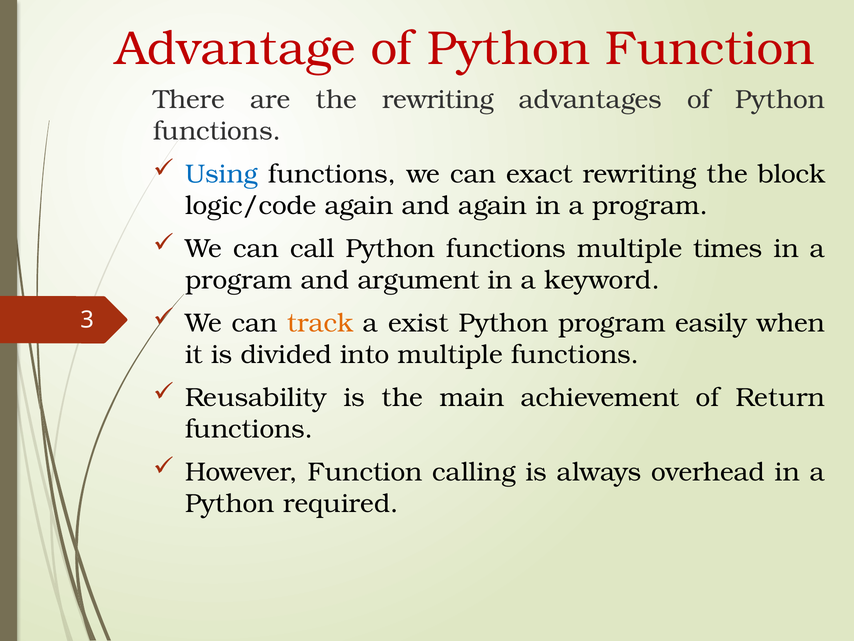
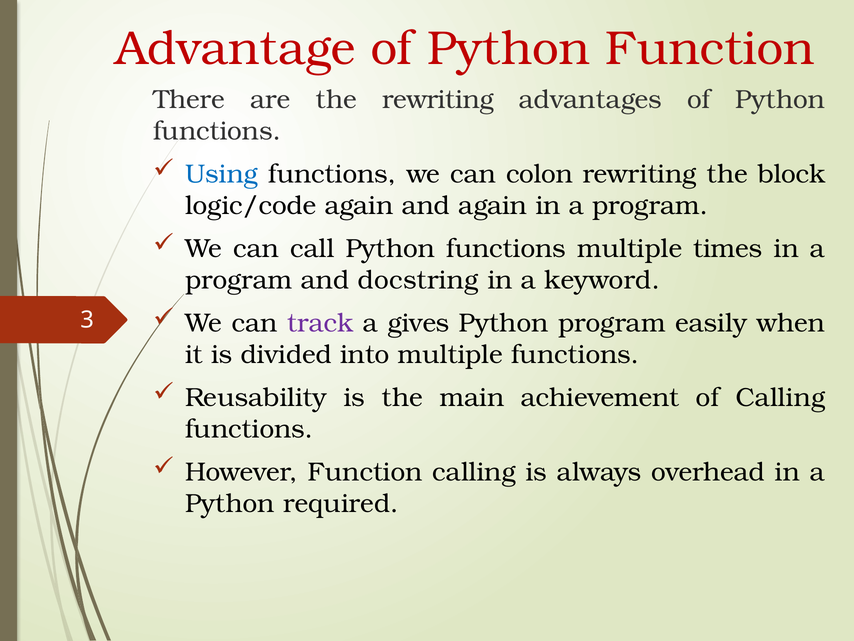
exact: exact -> colon
argument: argument -> docstring
track colour: orange -> purple
exist: exist -> gives
of Return: Return -> Calling
